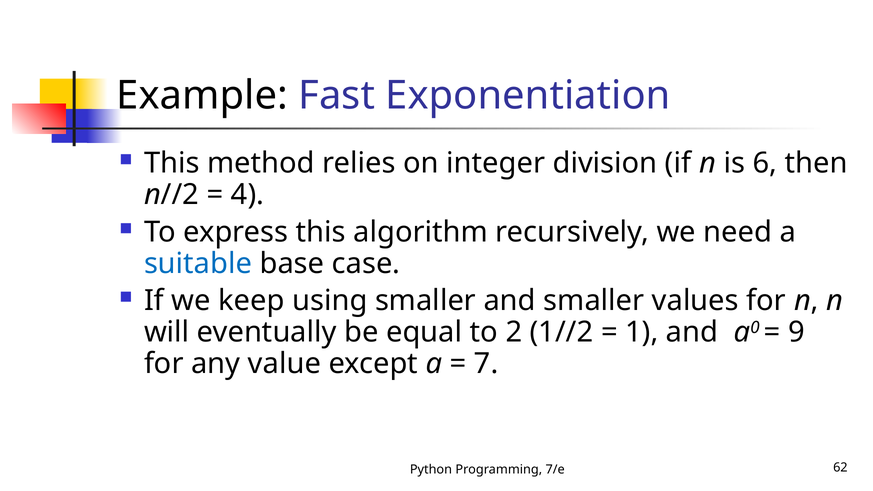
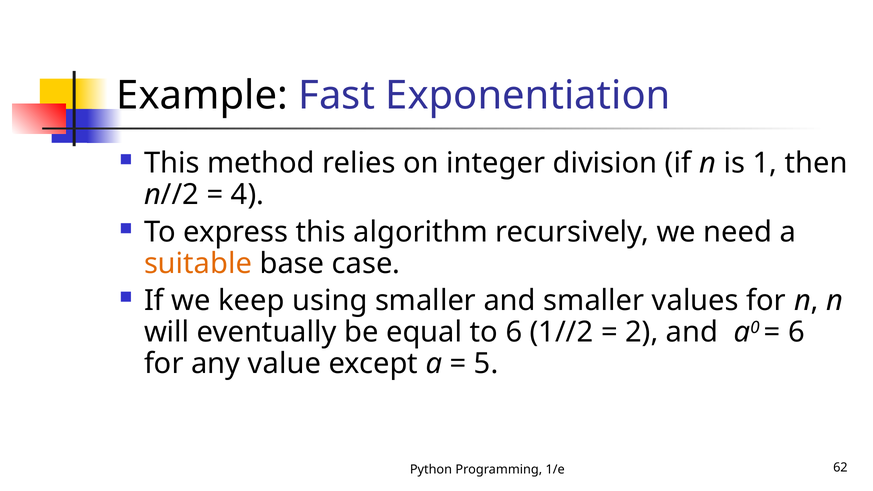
6: 6 -> 1
suitable colour: blue -> orange
to 2: 2 -> 6
1: 1 -> 2
9 at (796, 332): 9 -> 6
7: 7 -> 5
7/e: 7/e -> 1/e
